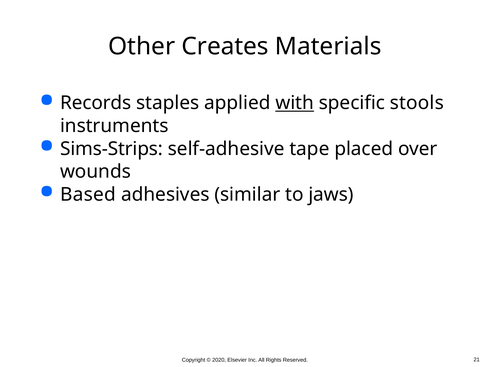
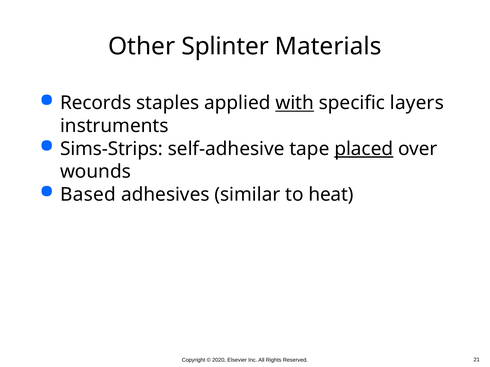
Creates: Creates -> Splinter
stools: stools -> layers
placed underline: none -> present
jaws: jaws -> heat
